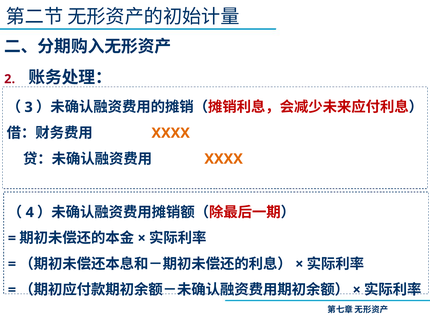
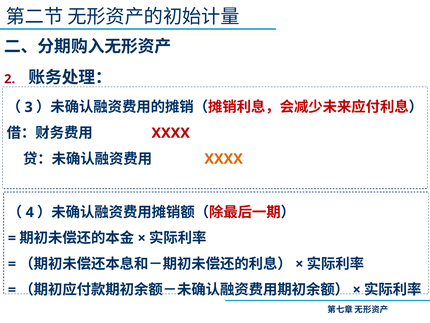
XXXX at (171, 133) colour: orange -> red
